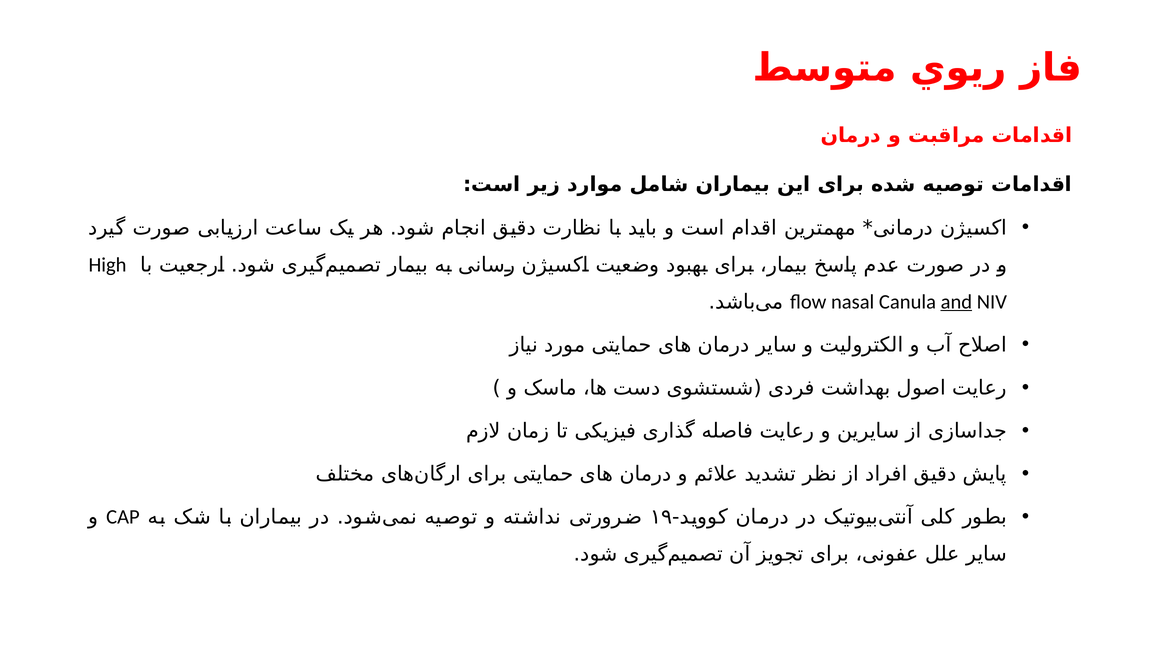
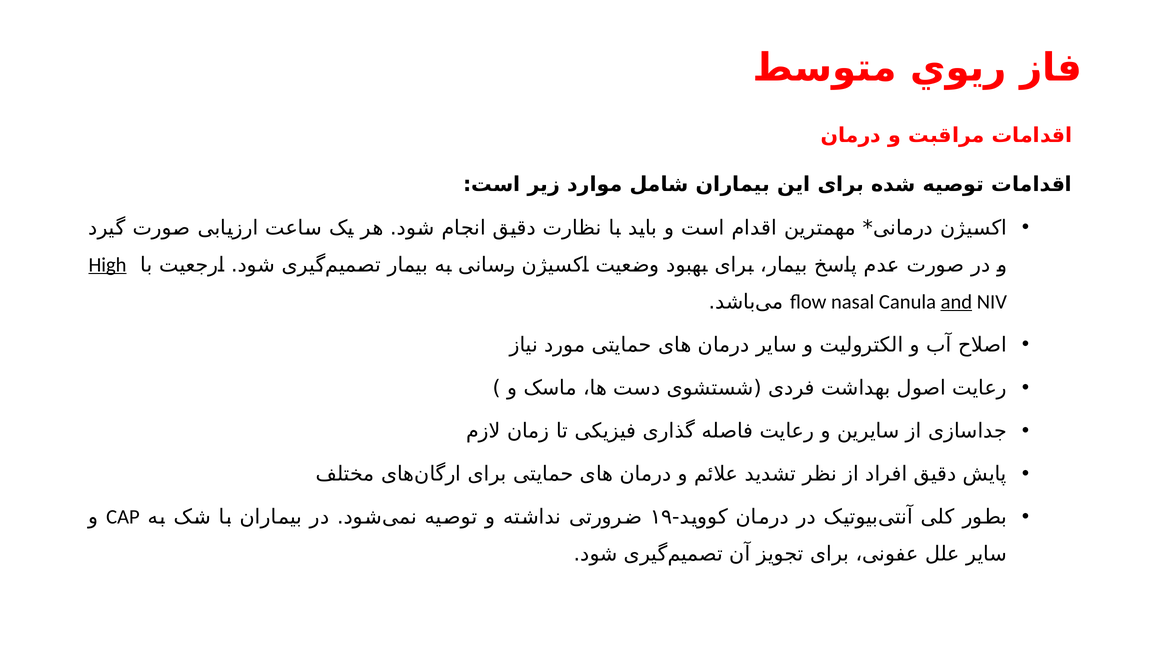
High underline: none -> present
